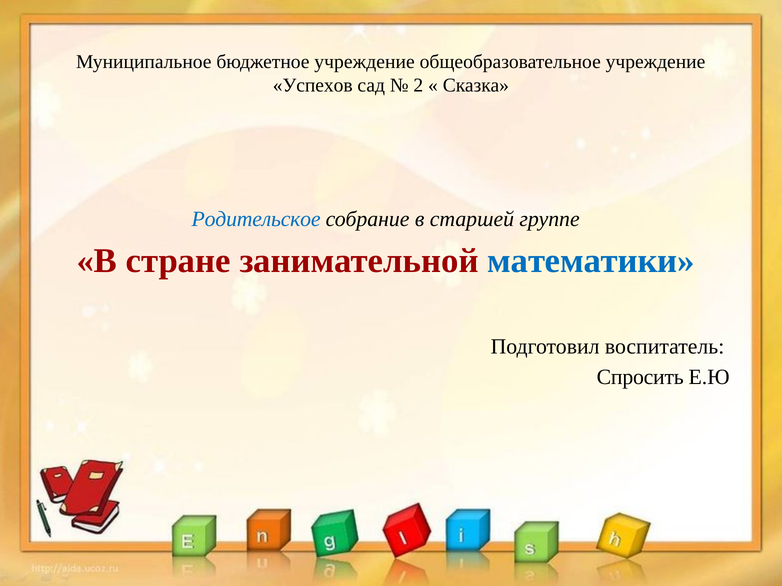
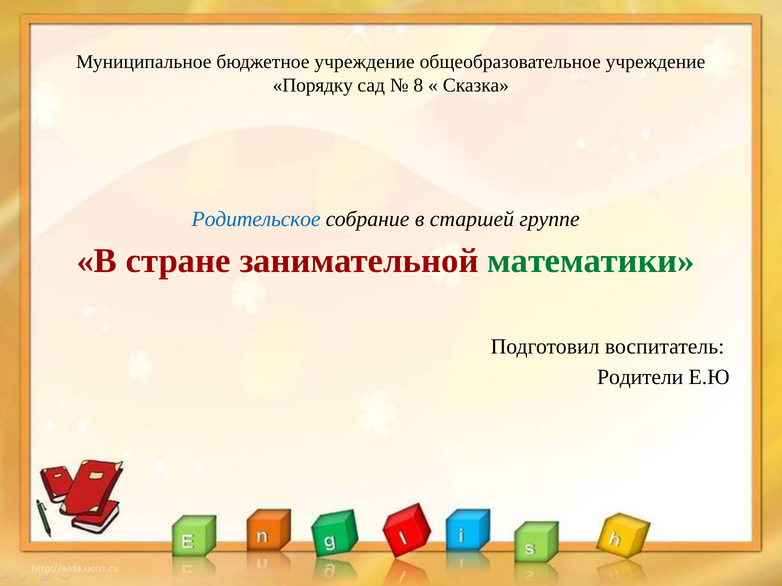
Успехов: Успехов -> Порядку
2: 2 -> 8
математики colour: blue -> green
Спросить: Спросить -> Родители
